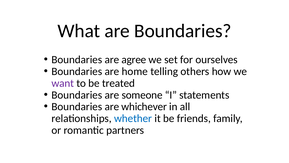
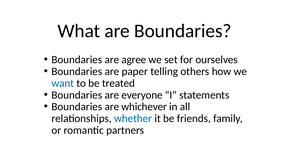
home: home -> paper
want colour: purple -> blue
someone: someone -> everyone
